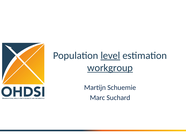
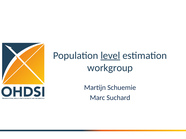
workgroup underline: present -> none
